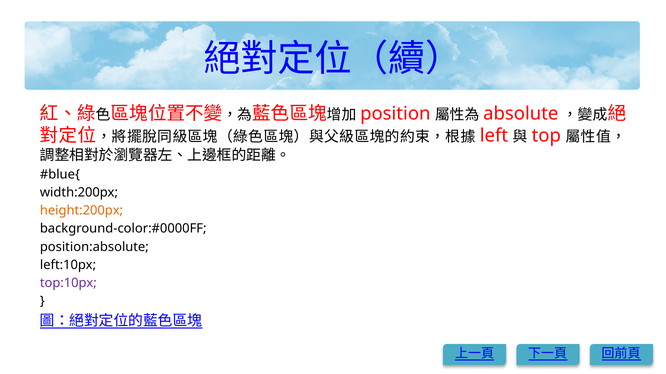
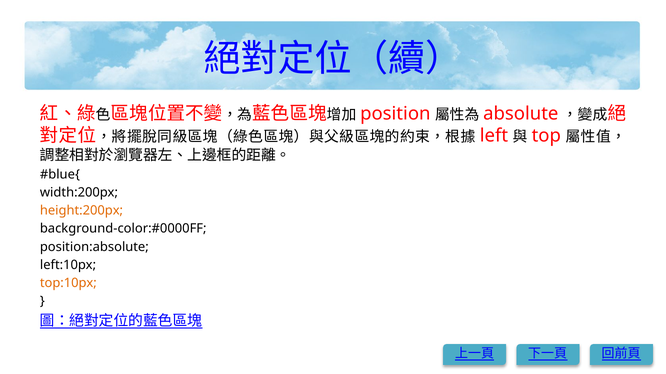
top:10px colour: purple -> orange
